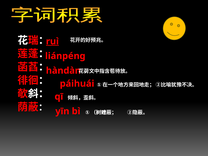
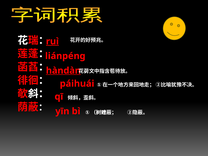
hàndàn underline: none -> present
